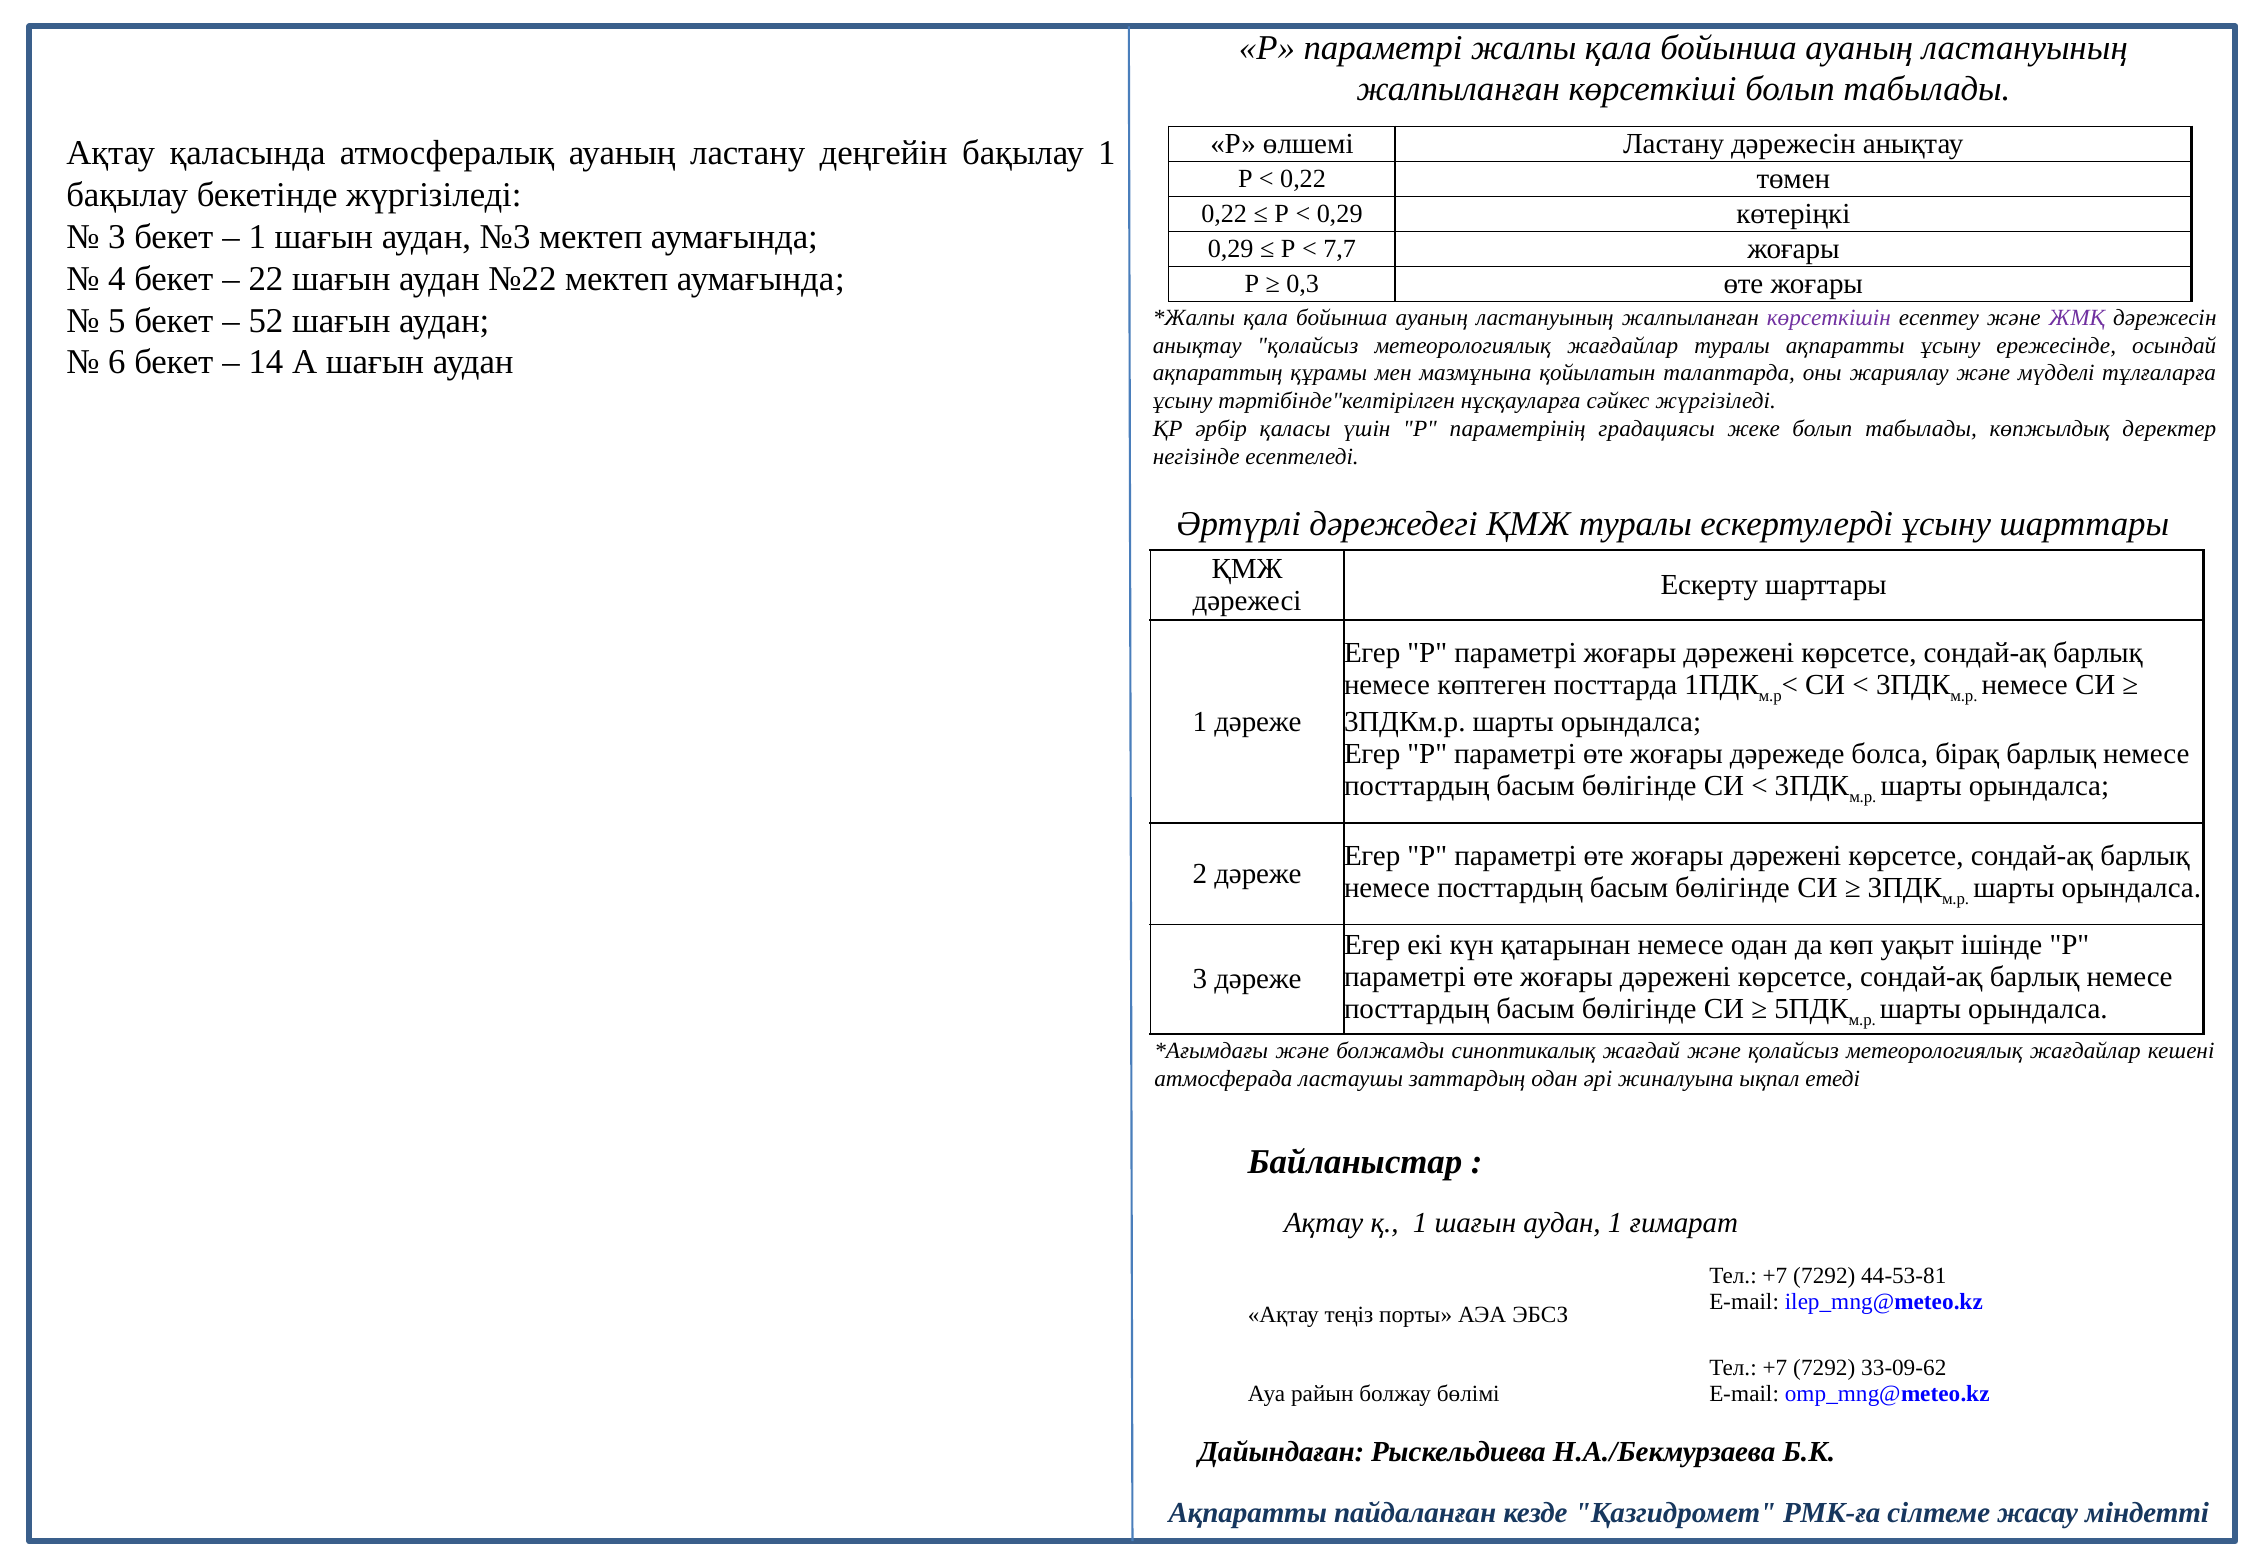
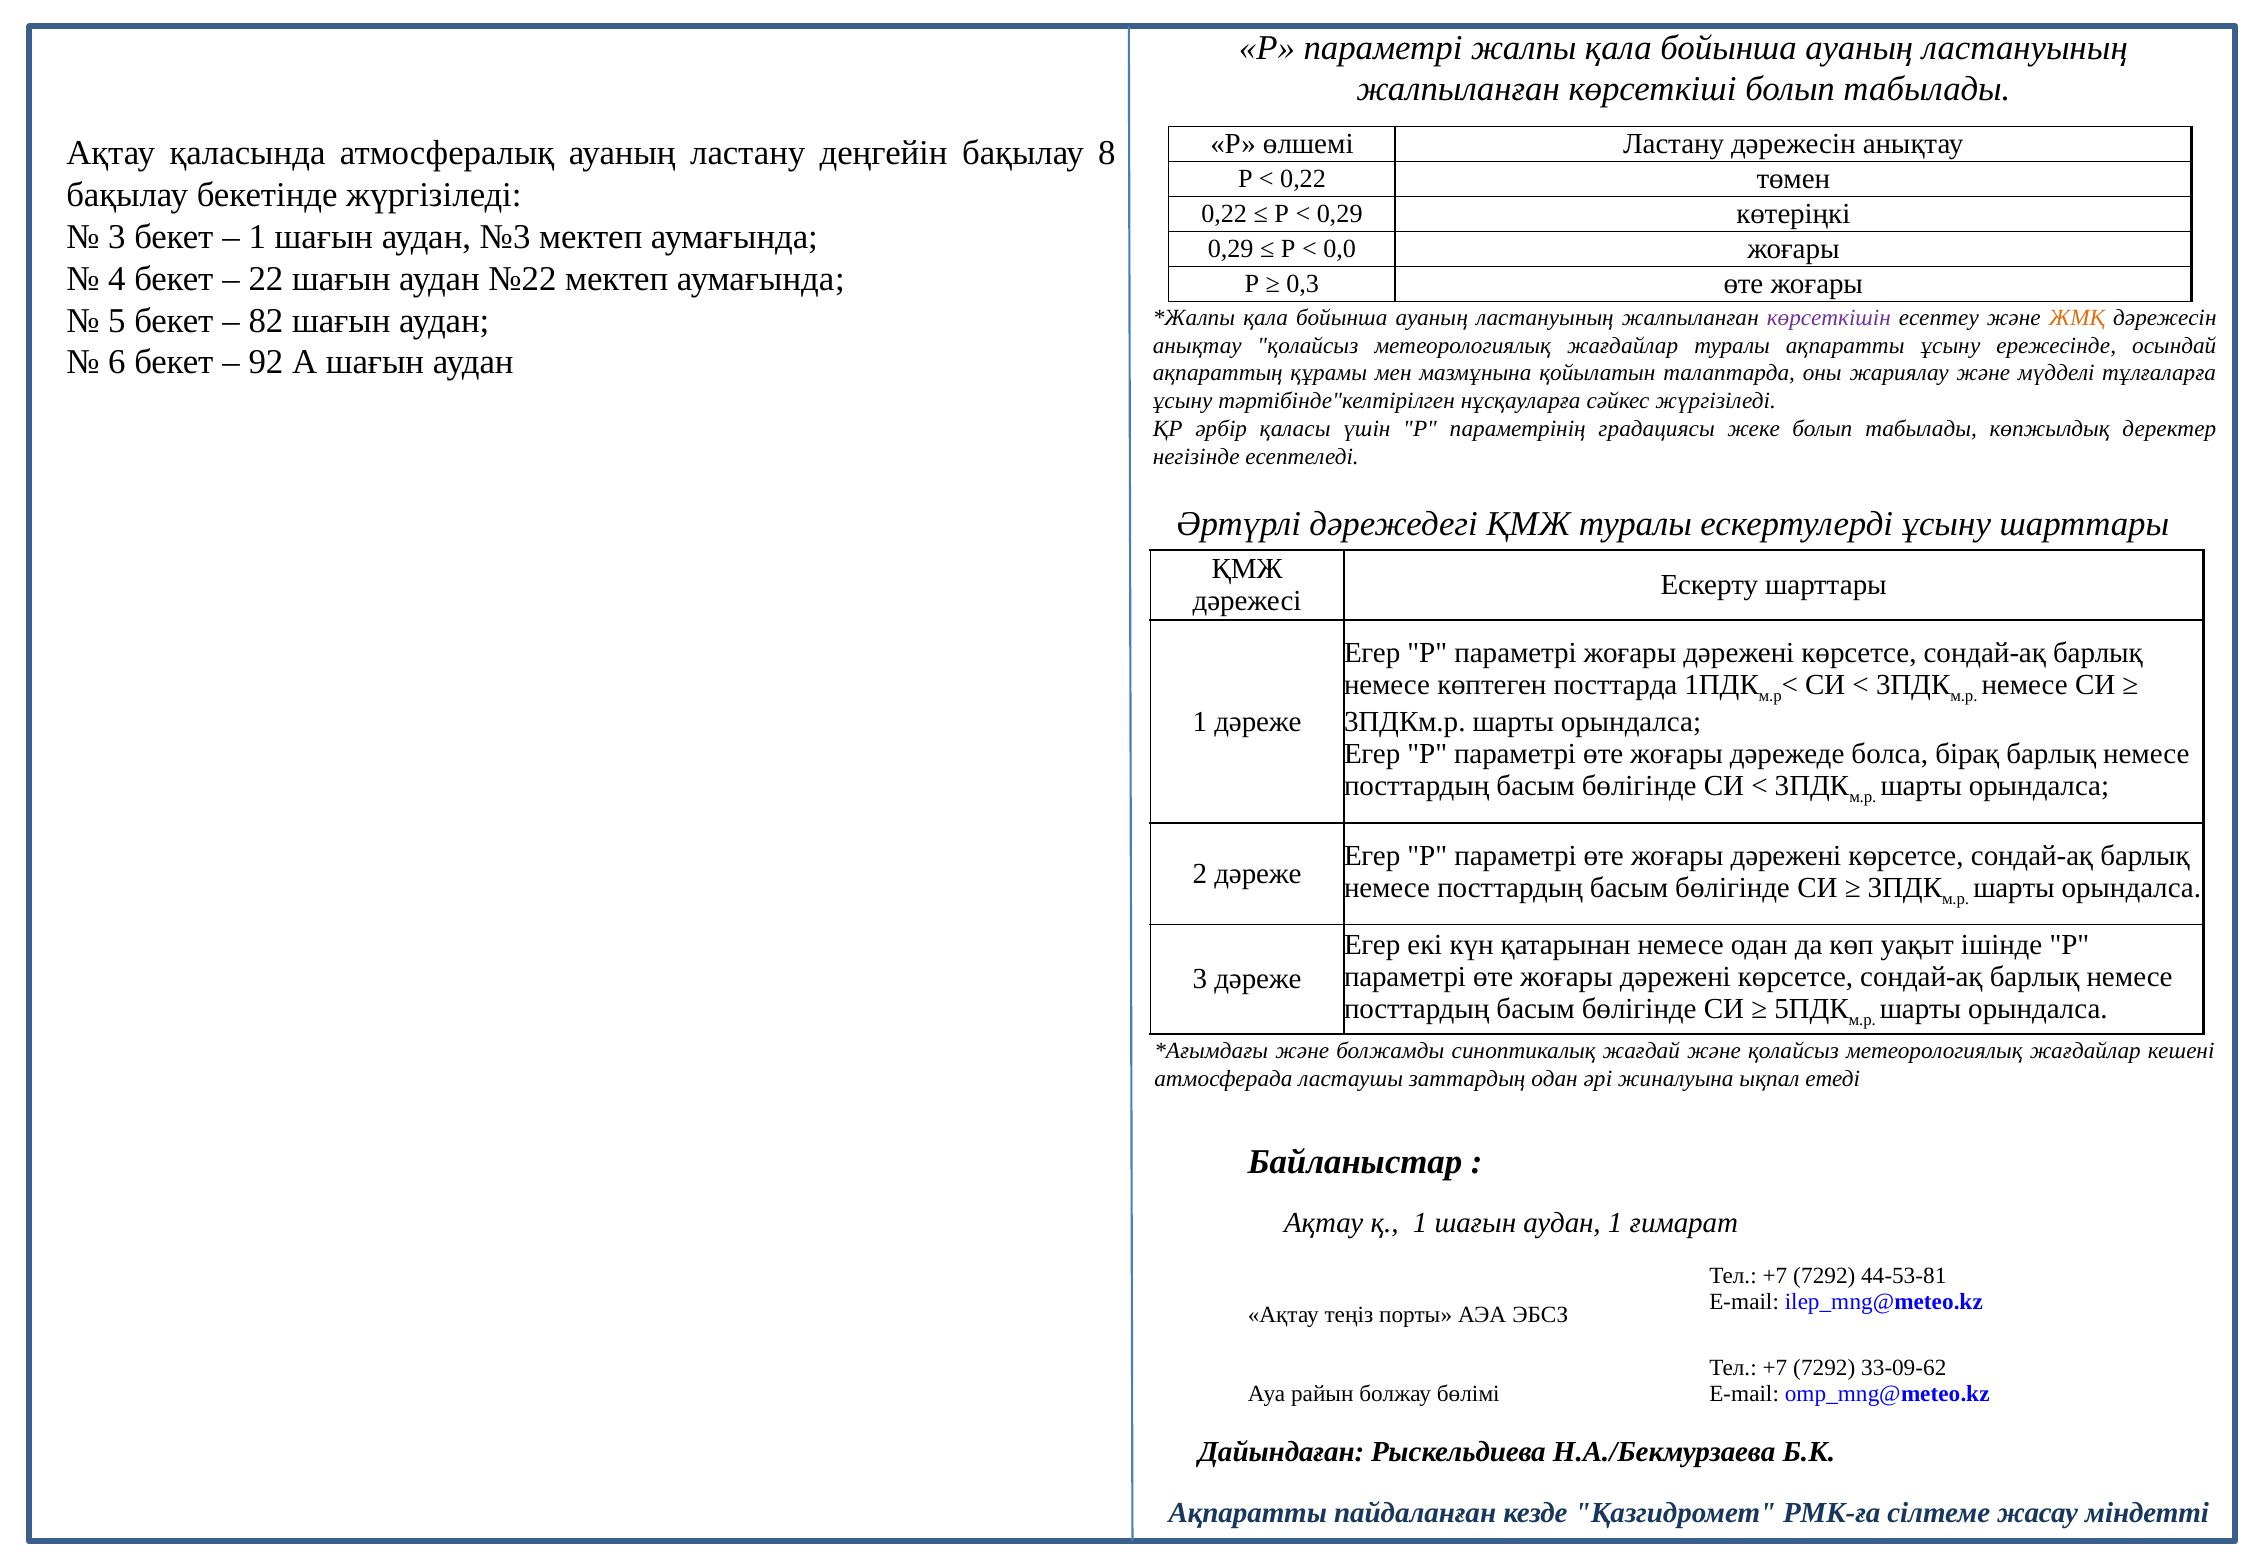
бақылау 1: 1 -> 8
7,7: 7,7 -> 0,0
52: 52 -> 82
ЖМҚ colour: purple -> orange
14: 14 -> 92
